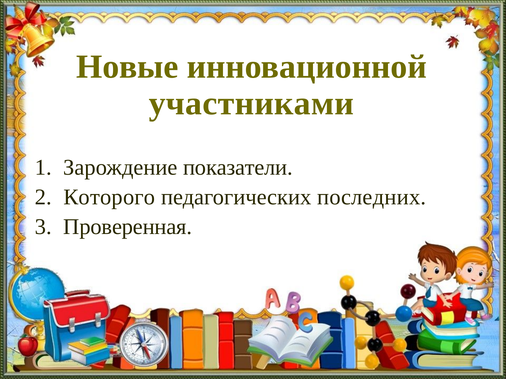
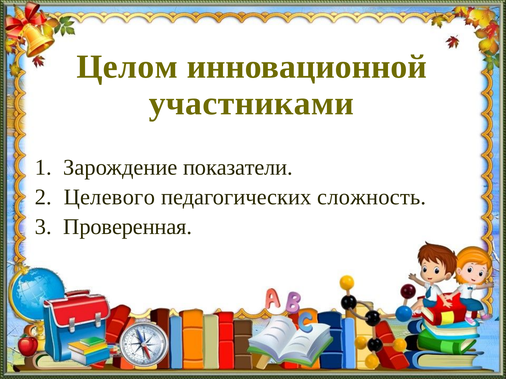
Новые: Новые -> Целом
Которого: Которого -> Целевого
последних: последних -> сложность
